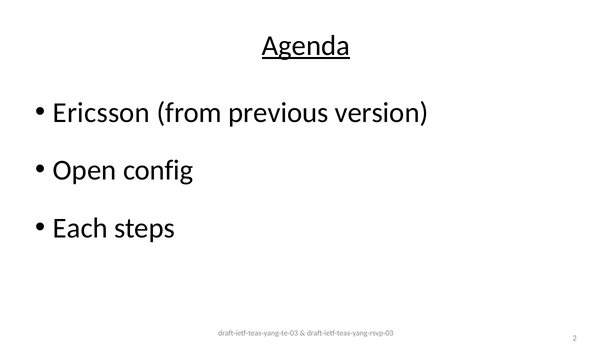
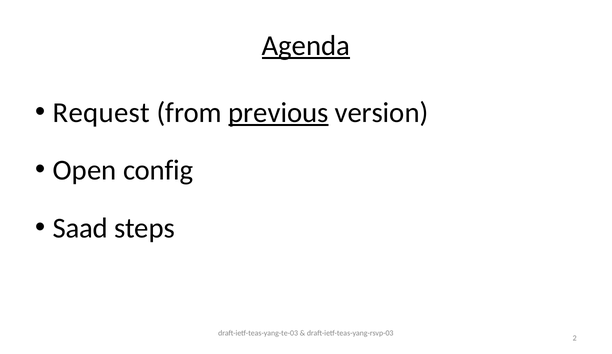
Ericsson: Ericsson -> Request
previous underline: none -> present
Each: Each -> Saad
